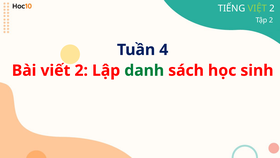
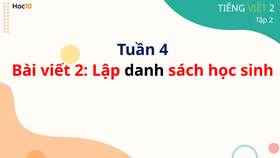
danh colour: green -> black
